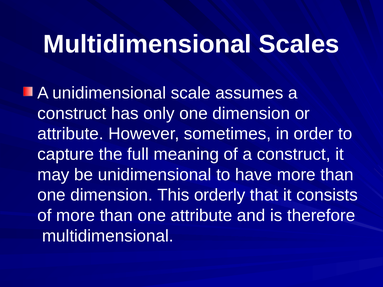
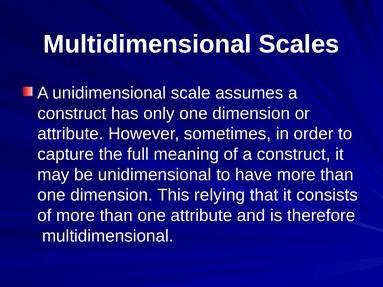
orderly: orderly -> relying
